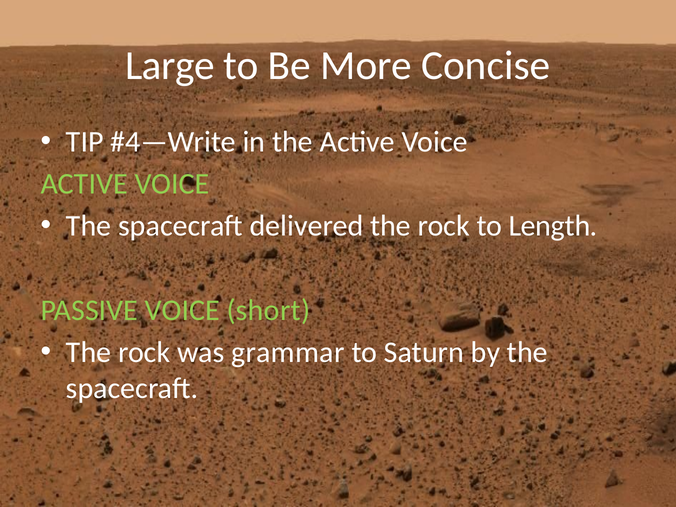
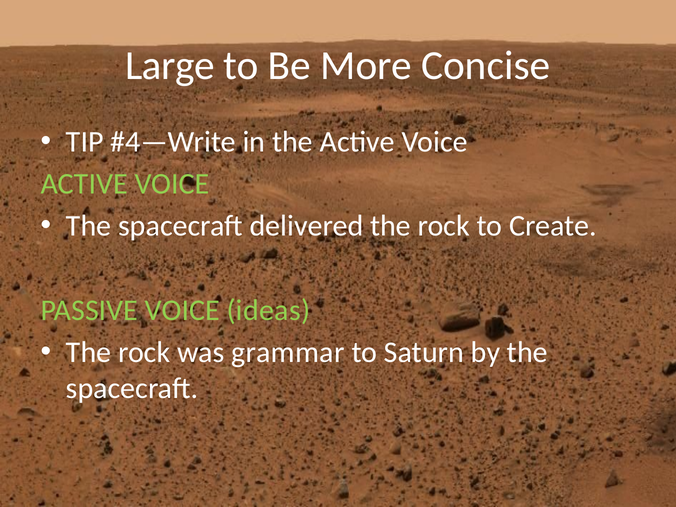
Length: Length -> Create
short: short -> ideas
